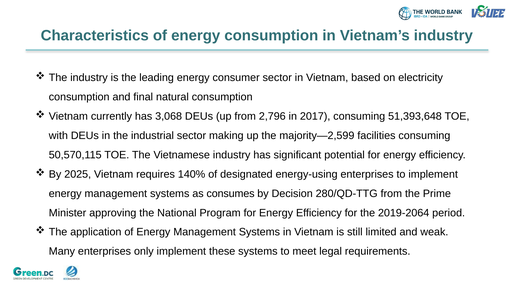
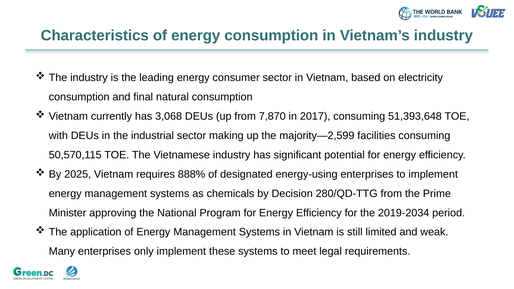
2,796: 2,796 -> 7,870
140%: 140% -> 888%
consumes: consumes -> chemicals
2019-2064: 2019-2064 -> 2019-2034
